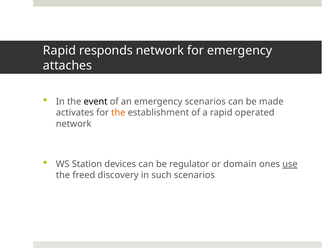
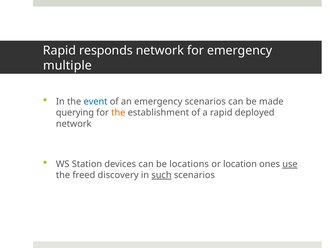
attaches: attaches -> multiple
event colour: black -> blue
activates: activates -> querying
operated: operated -> deployed
regulator: regulator -> locations
domain: domain -> location
such underline: none -> present
